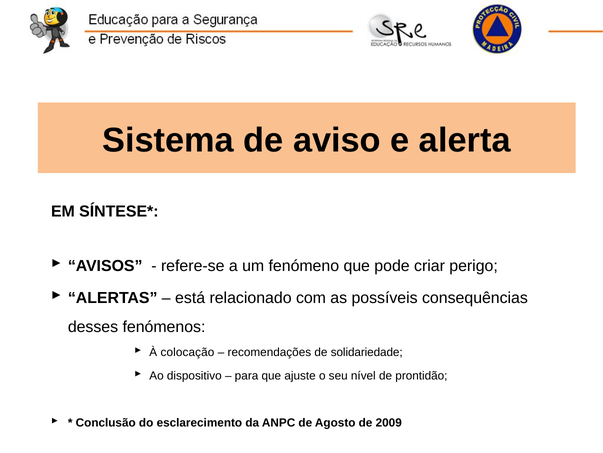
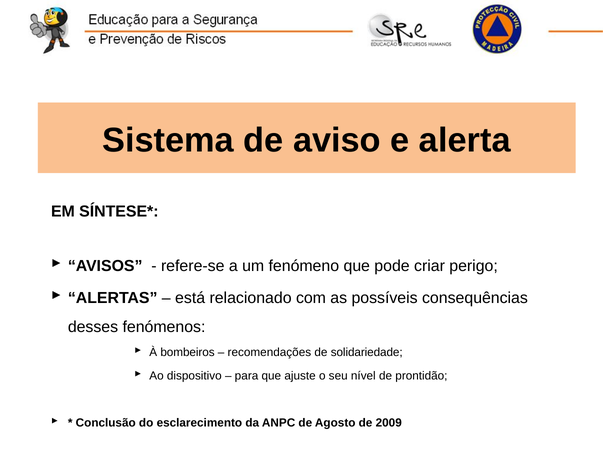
colocação: colocação -> bombeiros
